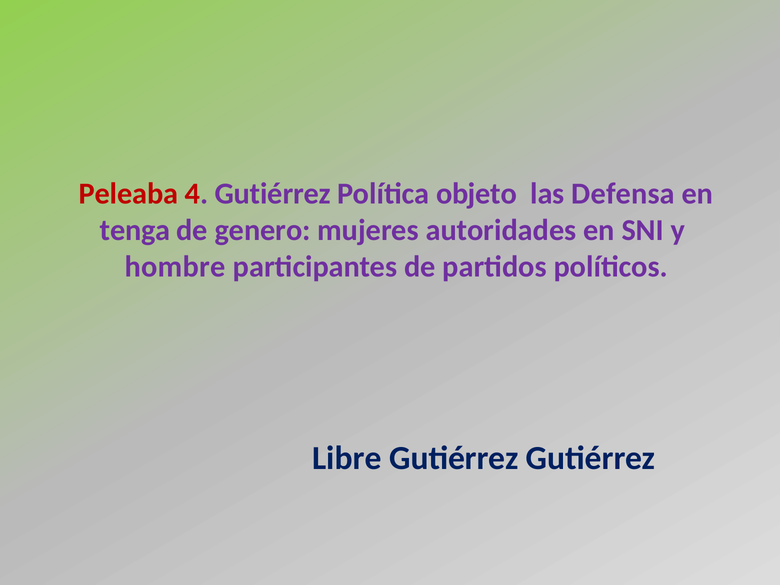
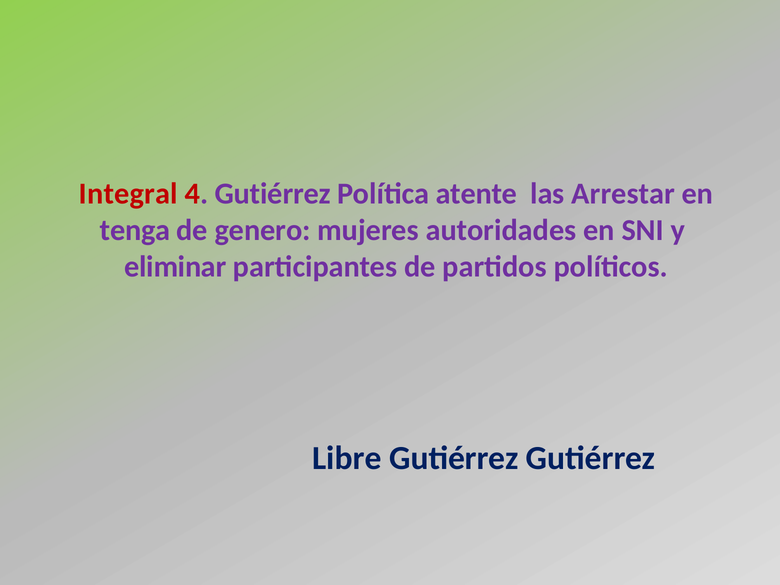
Peleaba: Peleaba -> Integral
objeto: objeto -> atente
Defensa: Defensa -> Arrestar
hombre: hombre -> eliminar
